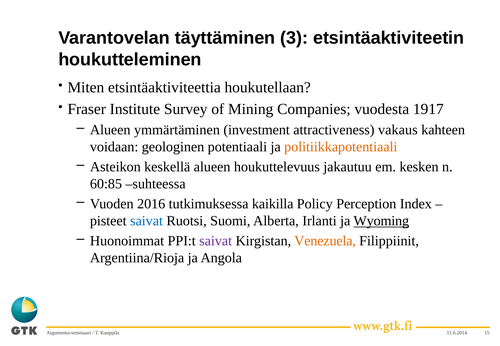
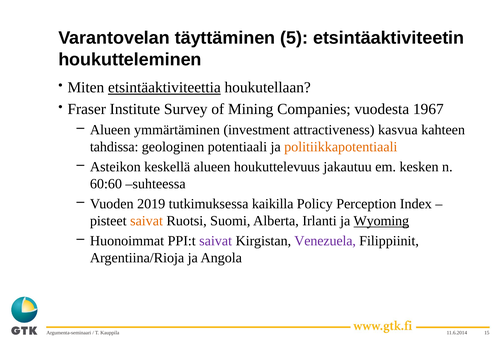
3: 3 -> 5
etsintäaktiviteettia underline: none -> present
1917: 1917 -> 1967
vakaus: vakaus -> kasvua
voidaan: voidaan -> tahdissa
60:85: 60:85 -> 60:60
2016: 2016 -> 2019
saivat at (147, 221) colour: blue -> orange
Venezuela colour: orange -> purple
